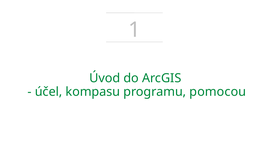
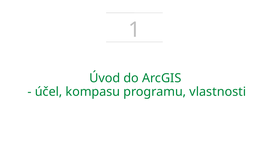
pomocou: pomocou -> vlastnosti
